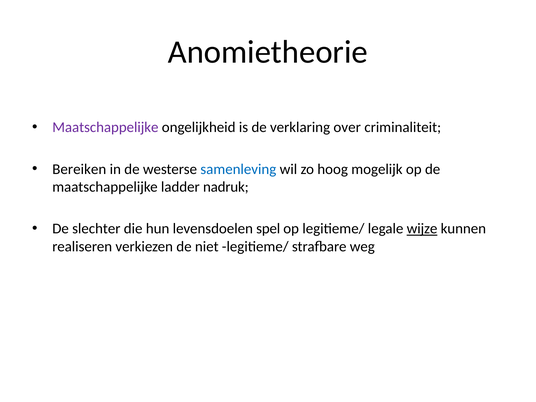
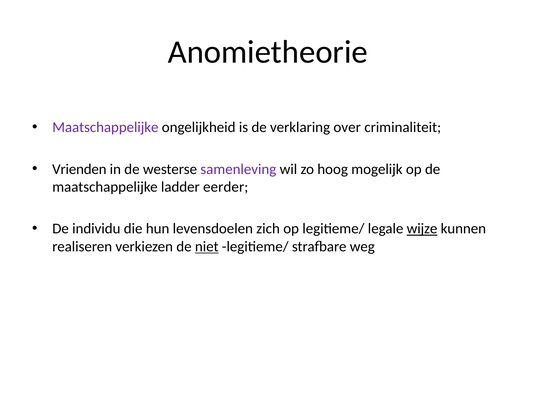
Bereiken: Bereiken -> Vrienden
samenleving colour: blue -> purple
nadruk: nadruk -> eerder
slechter: slechter -> individu
spel: spel -> zich
niet underline: none -> present
